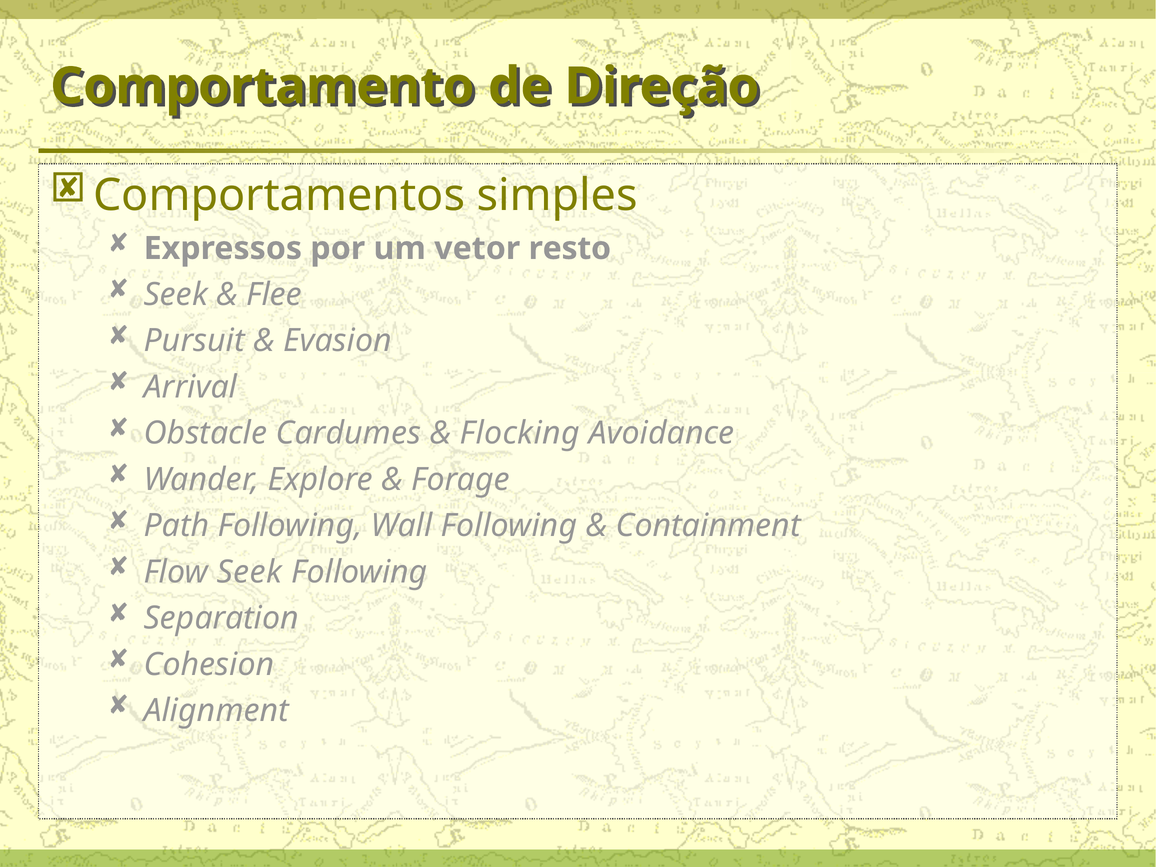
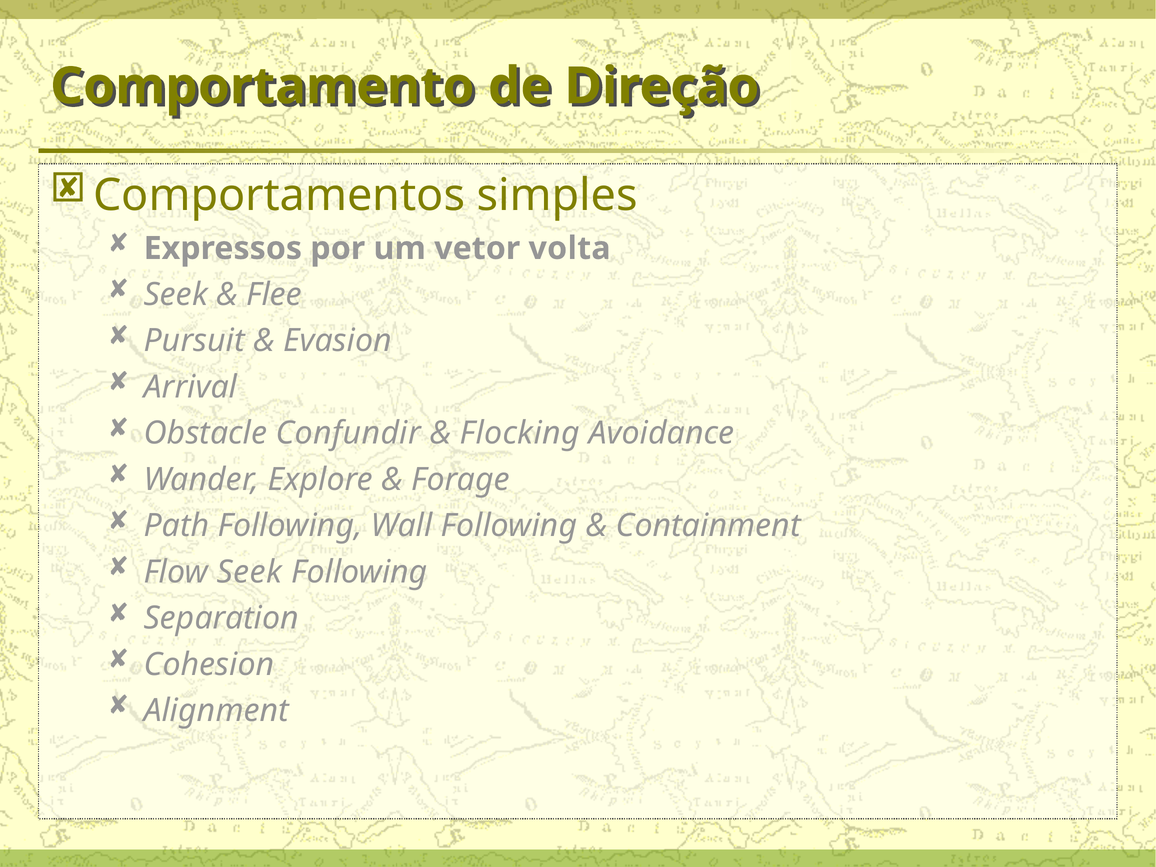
resto: resto -> volta
Cardumes: Cardumes -> Confundir
